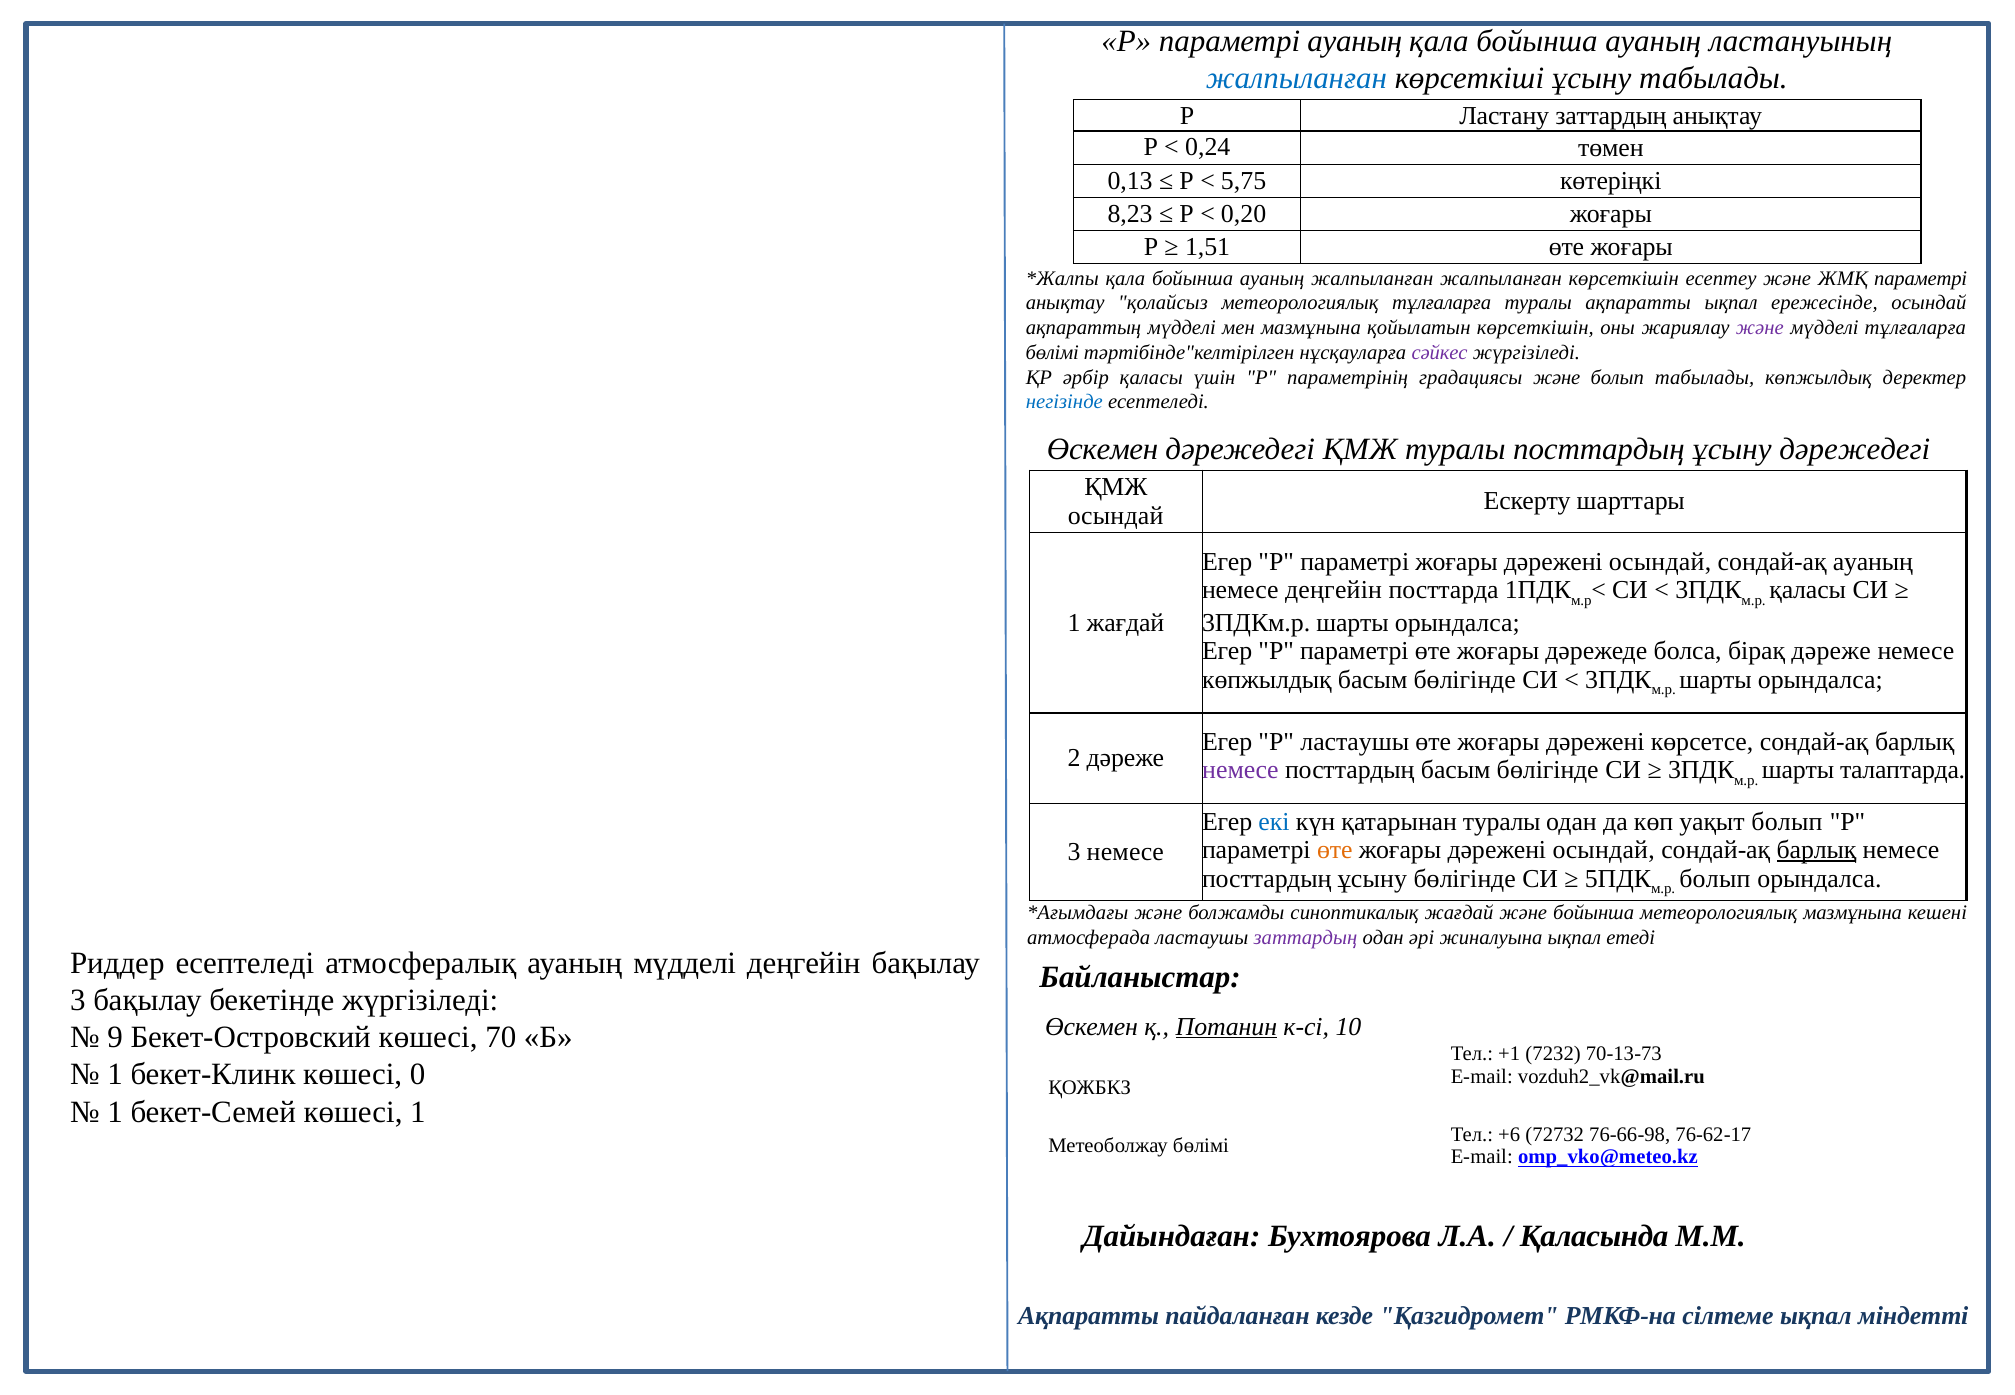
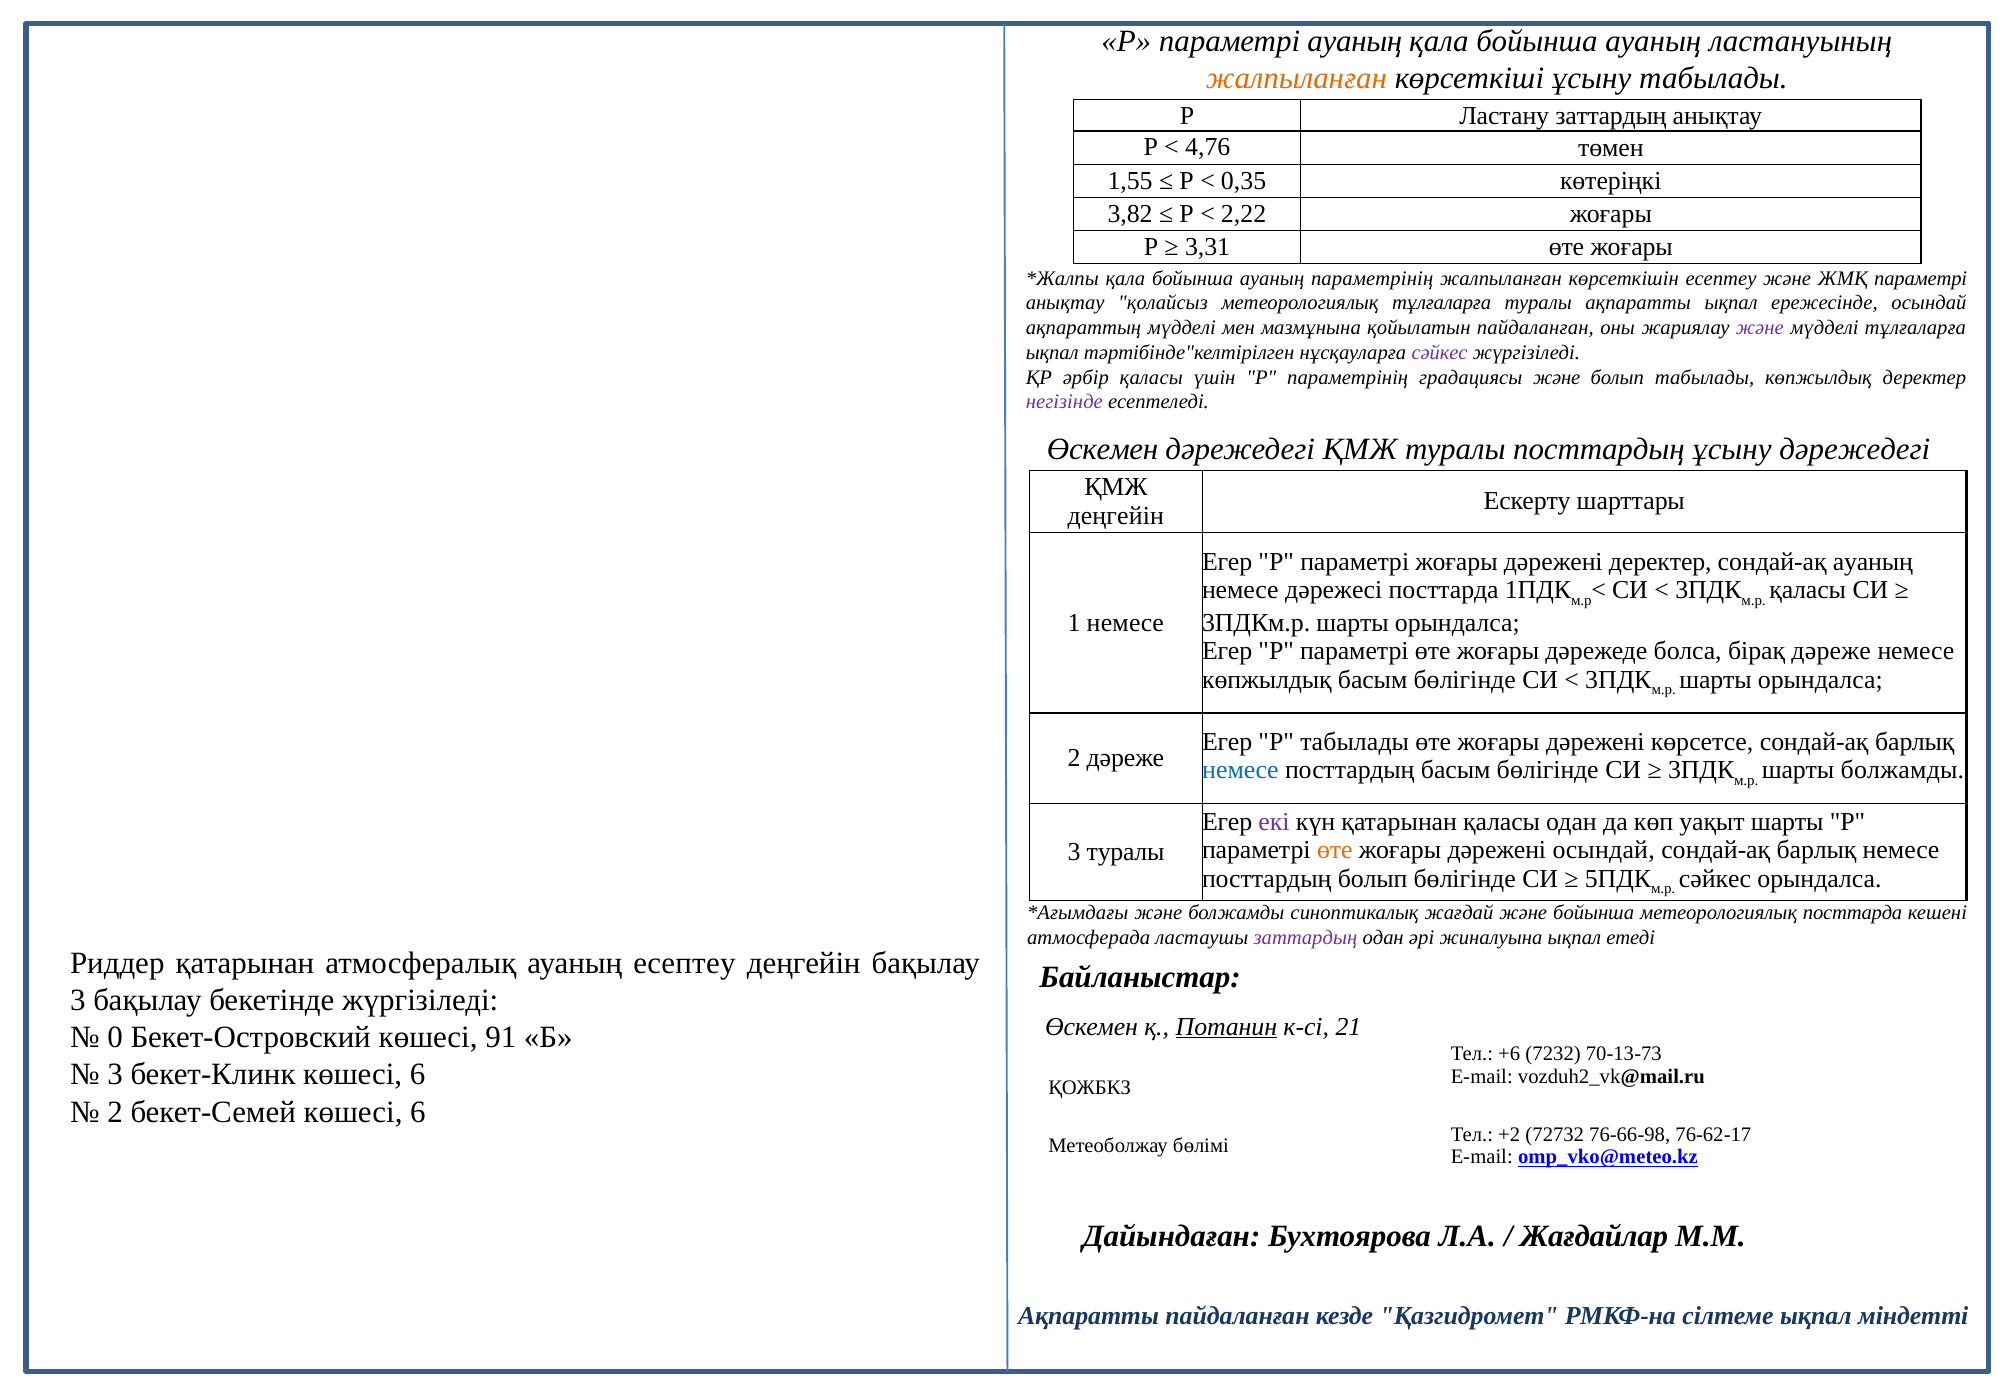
жалпыланған at (1296, 79) colour: blue -> orange
0,24: 0,24 -> 4,76
0,13: 0,13 -> 1,55
5,75: 5,75 -> 0,35
8,23: 8,23 -> 3,82
0,20: 0,20 -> 2,22
1,51: 1,51 -> 3,31
ауаның жалпыланған: жалпыланған -> параметрінің
қойылатын көрсеткішін: көрсеткішін -> пайдаланған
бөлімі at (1052, 352): бөлімі -> ықпал
негізінде colour: blue -> purple
осындай at (1116, 516): осындай -> деңгейін
параметрі жоғары дәрежені осындай: осындай -> деректер
немесе деңгейін: деңгейін -> дәрежесі
1 жағдай: жағдай -> немесе
Р ластаушы: ластаушы -> табылады
немесе at (1240, 770) colour: purple -> blue
шарты талаптарда: талаптарда -> болжамды
екі colour: blue -> purple
қатарынан туралы: туралы -> қаласы
уақыт болып: болып -> шарты
барлық at (1817, 850) underline: present -> none
3 немесе: немесе -> туралы
ұсыну at (1372, 879): ұсыну -> болып
болып at (1715, 879): болып -> сәйкес
метеорологиялық мазмұнына: мазмұнына -> посттарда
Риддер есептеледі: есептеледі -> қатарынан
ауаның мүдделі: мүдделі -> есептеу
10: 10 -> 21
9: 9 -> 0
70: 70 -> 91
+1: +1 -> +6
1 at (115, 1075): 1 -> 3
бекет-Клинк көшесі 0: 0 -> 6
1 at (115, 1112): 1 -> 2
бекет-Семей көшесі 1: 1 -> 6
+6: +6 -> +2
Қаласында: Қаласында -> Жағдайлар
